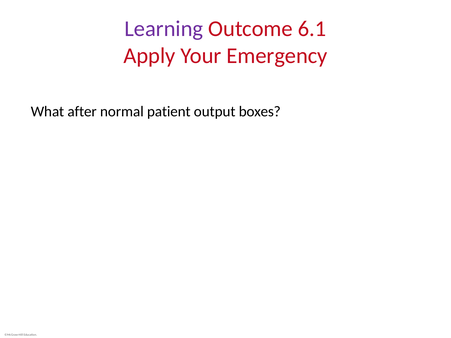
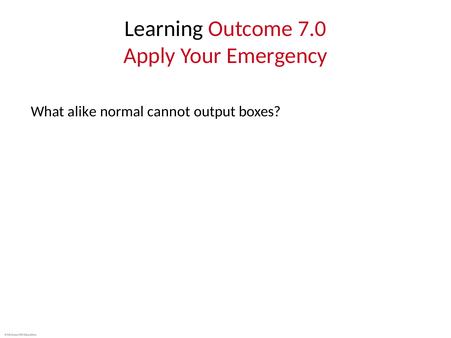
Learning colour: purple -> black
6.1: 6.1 -> 7.0
after: after -> alike
patient: patient -> cannot
